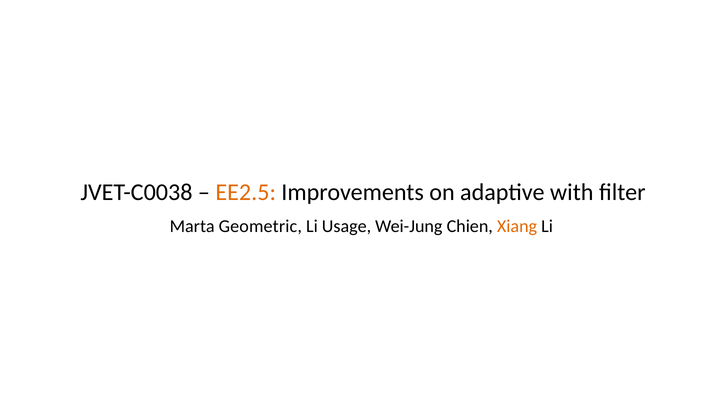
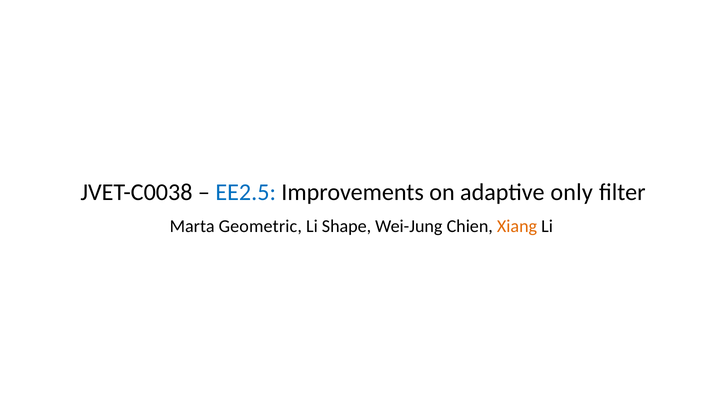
EE2.5 colour: orange -> blue
with: with -> only
Usage: Usage -> Shape
